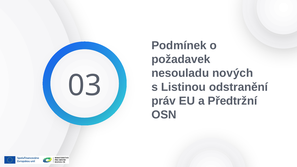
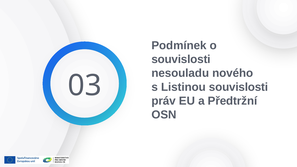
požadavek at (181, 59): požadavek -> souvislosti
nových: nových -> nového
Listinou odstranění: odstranění -> souvislosti
